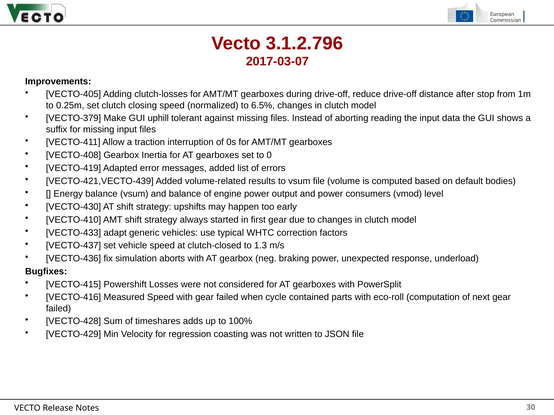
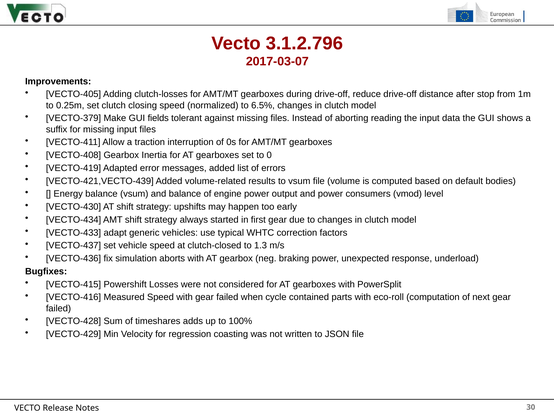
uphill: uphill -> fields
VECTO-410: VECTO-410 -> VECTO-434
